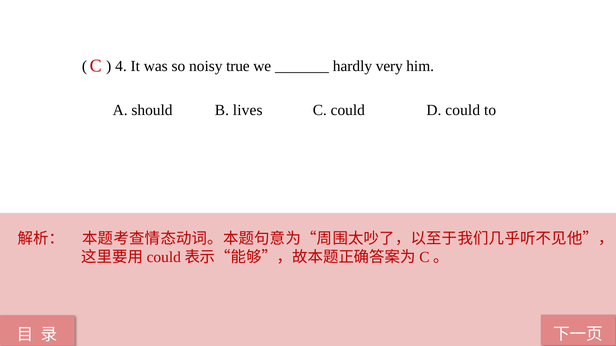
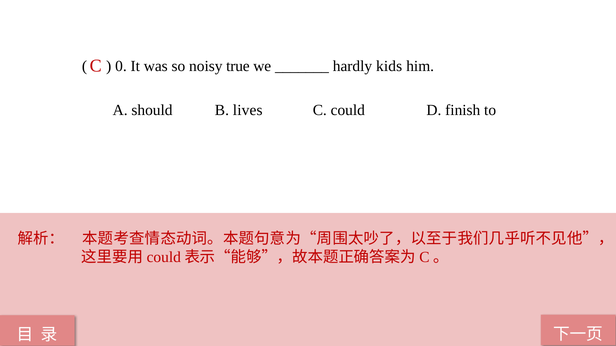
4: 4 -> 0
very: very -> kids
D could: could -> finish
